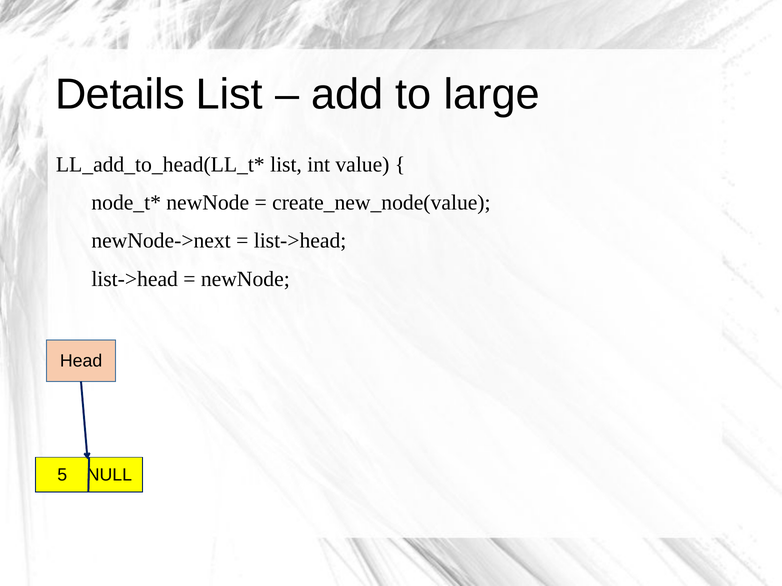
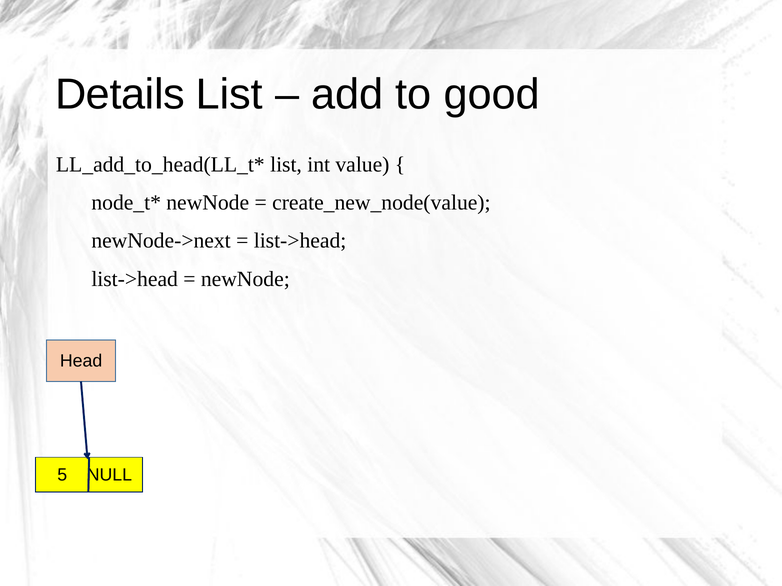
large: large -> good
